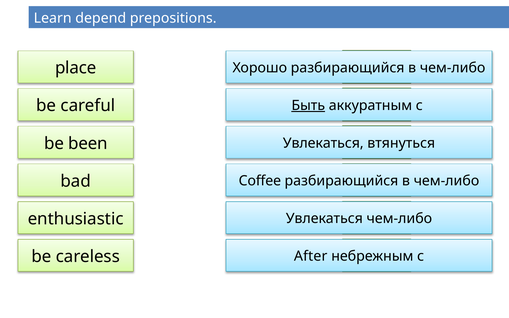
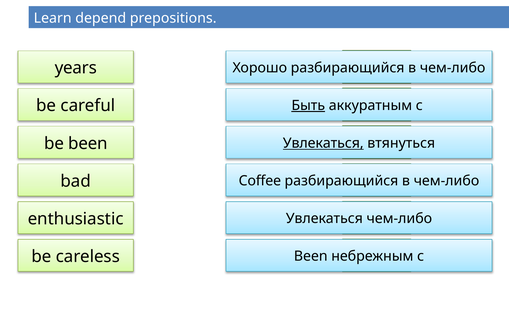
place: place -> years
Увлекаться at (323, 143) underline: none -> present
After at (311, 256): After -> Been
